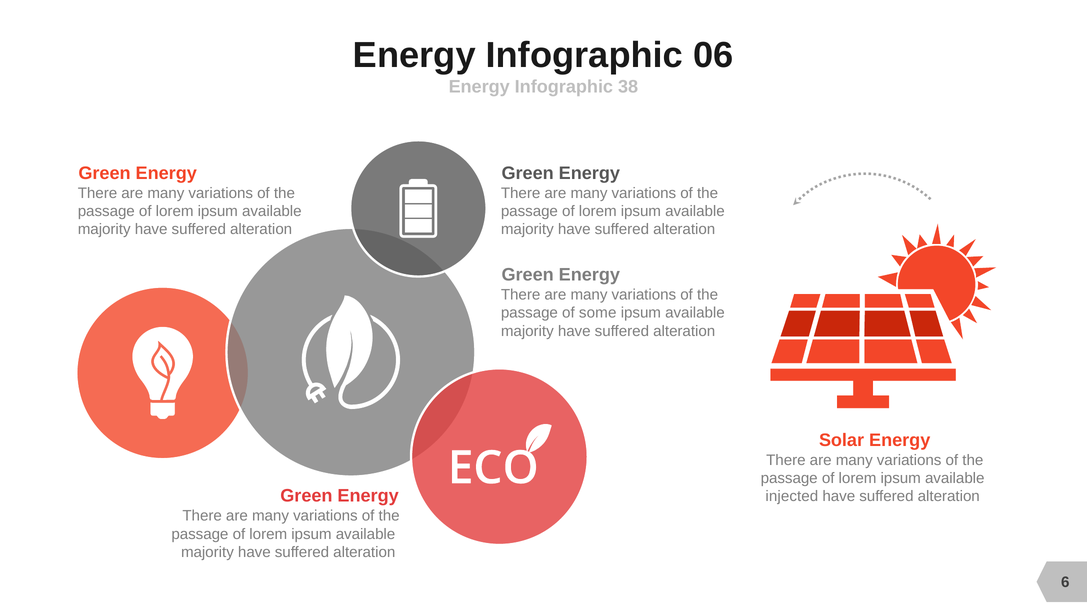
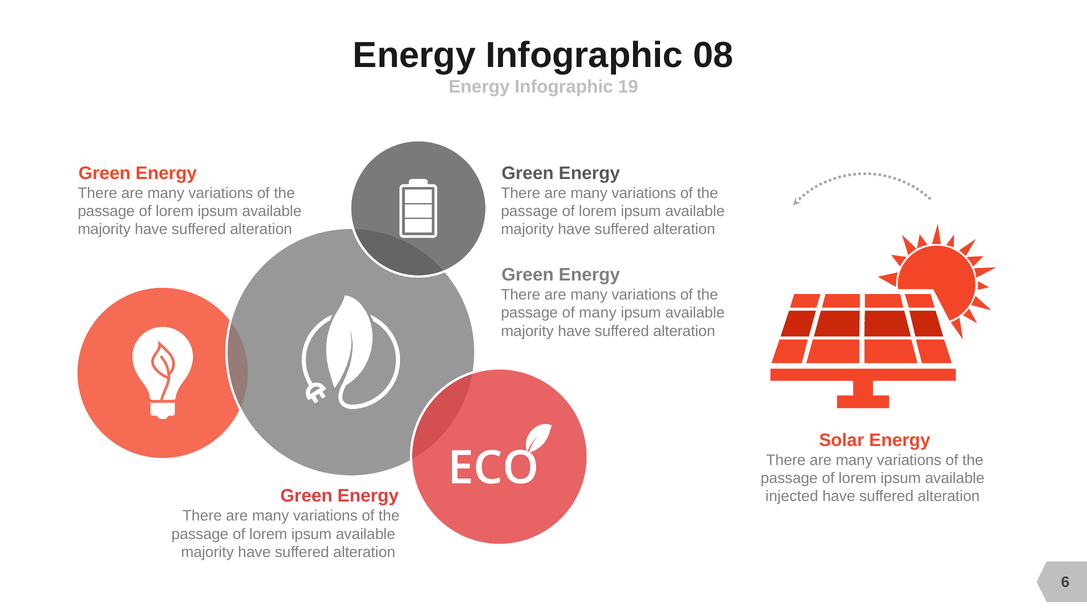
06: 06 -> 08
38: 38 -> 19
of some: some -> many
